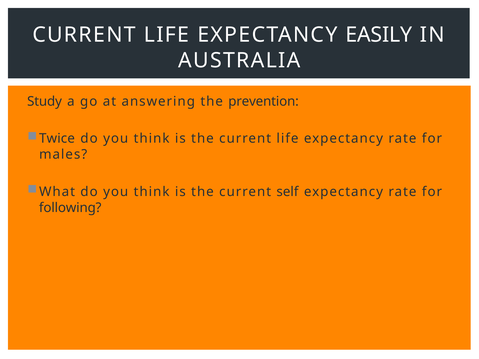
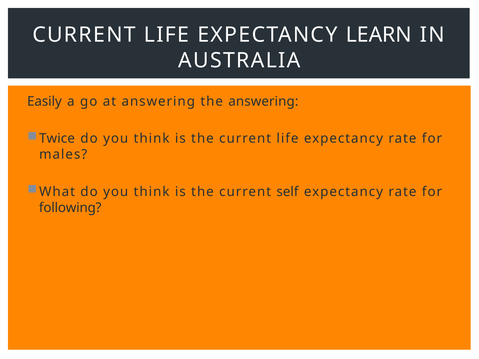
EASILY: EASILY -> LEARN
Study: Study -> Easily
the prevention: prevention -> answering
